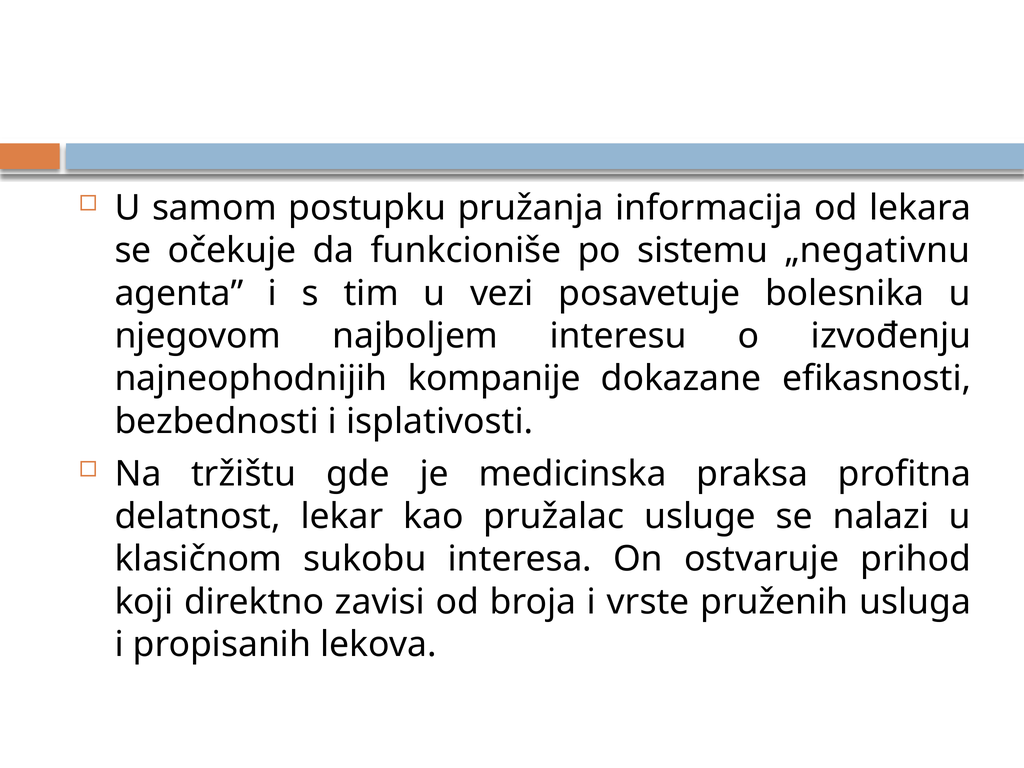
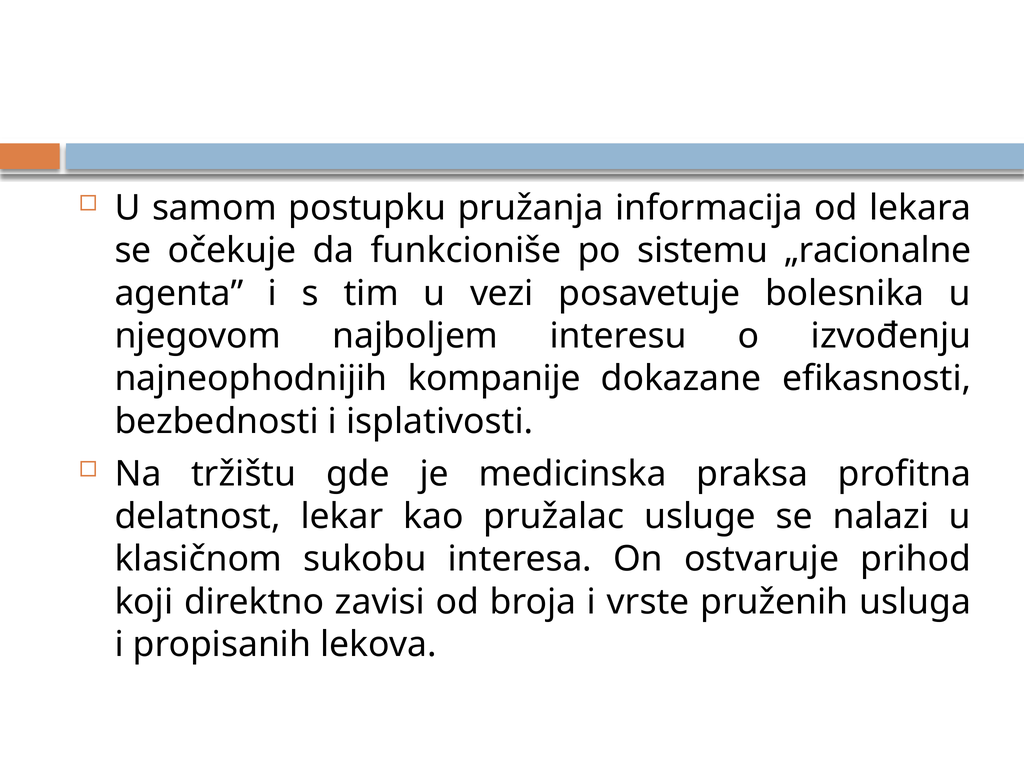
„negativnu: „negativnu -> „racionalne
